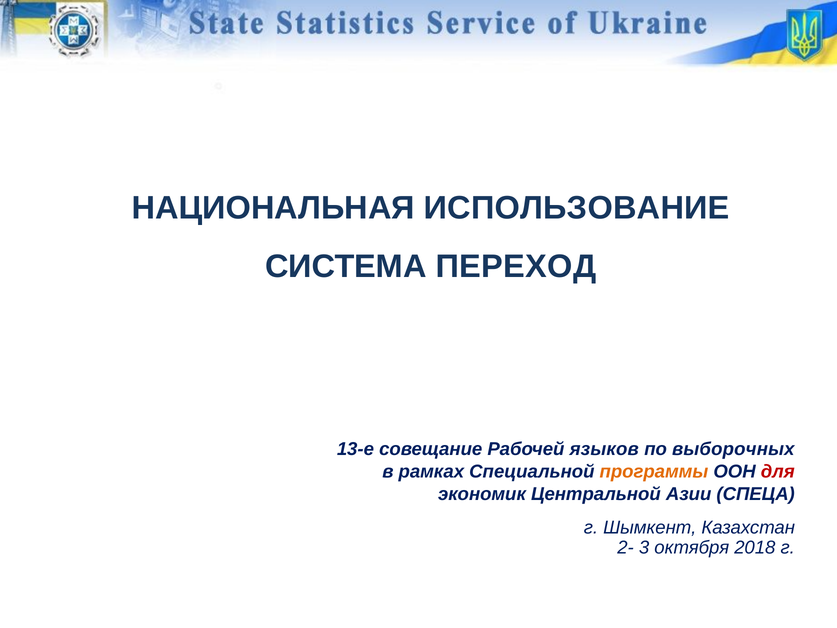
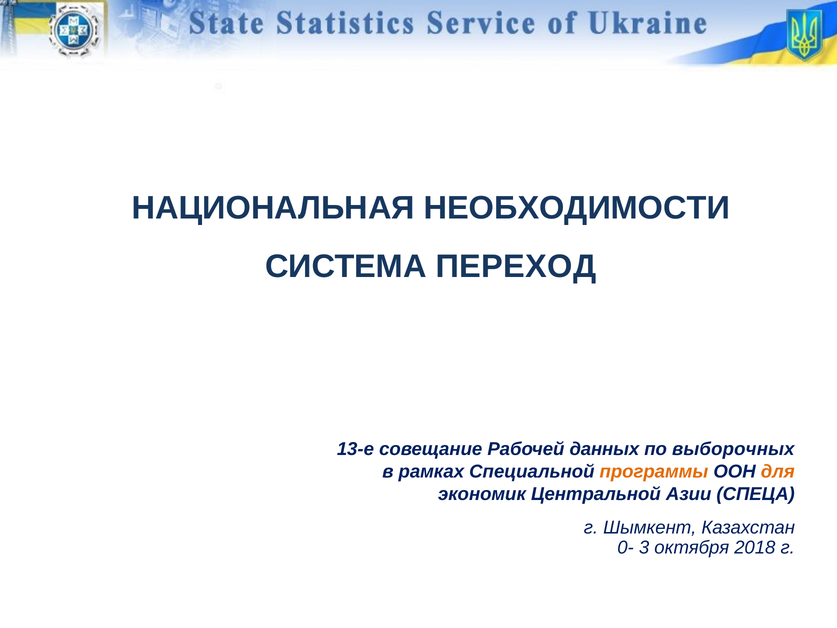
ИСПОЛЬЗОВАНИЕ: ИСПОЛЬЗОВАНИЕ -> НЕОБХОДИМОСТИ
языков: языков -> данных
для colour: red -> orange
2-: 2- -> 0-
